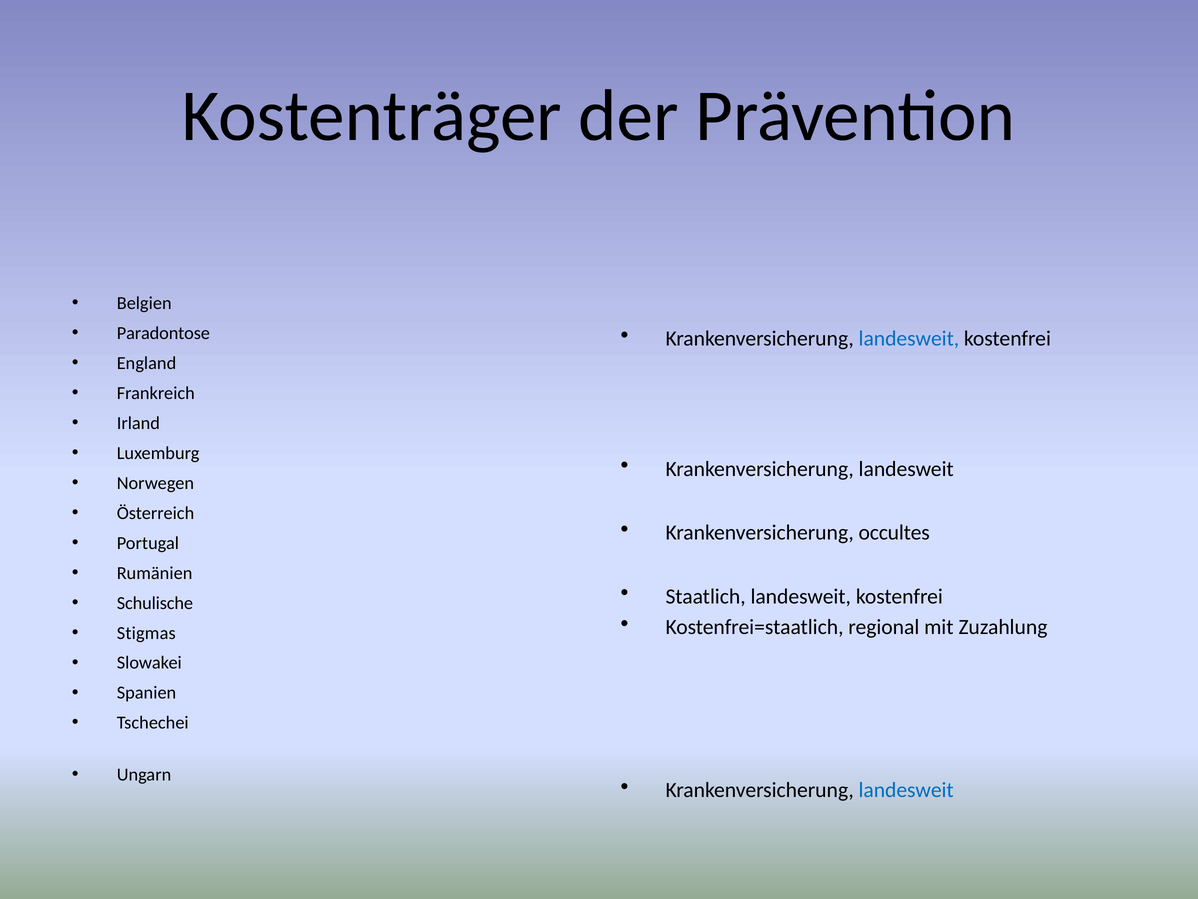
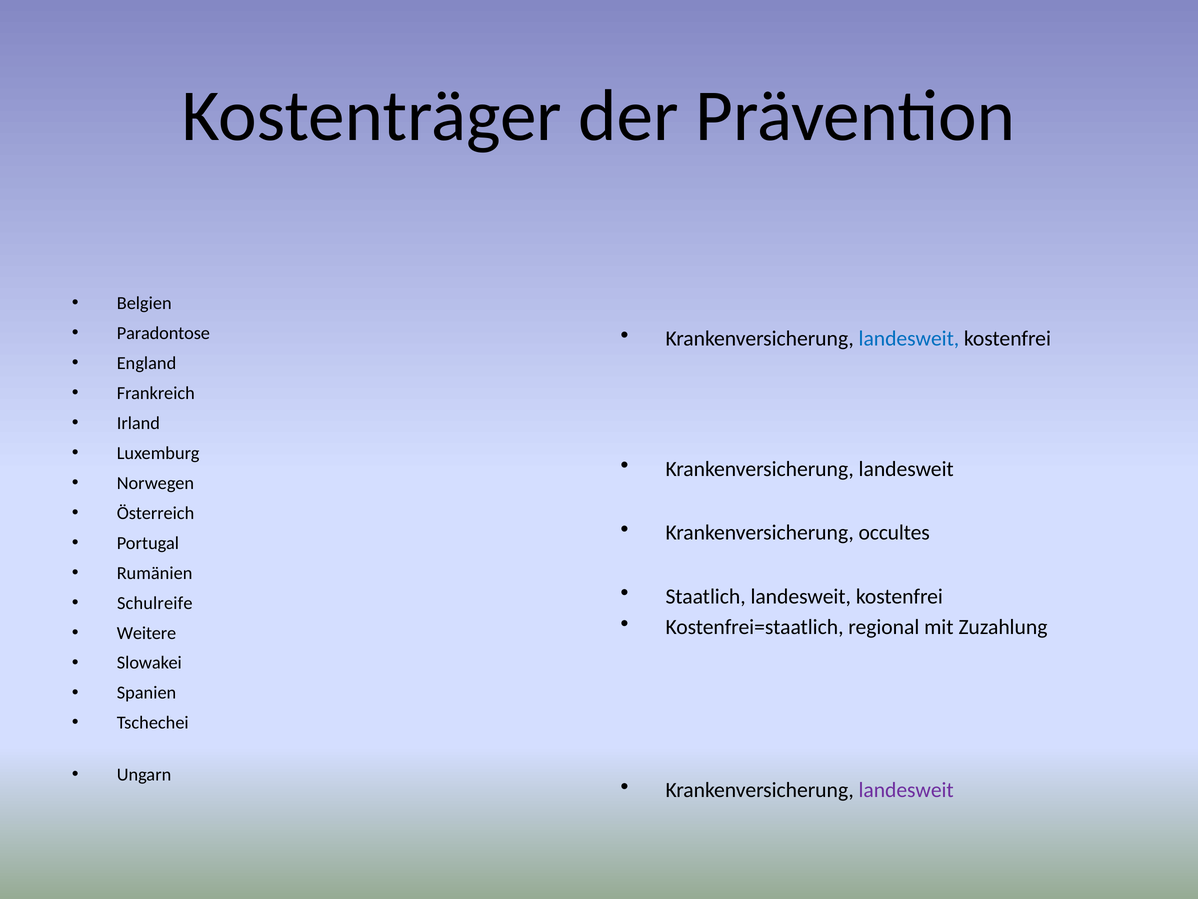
Schulische: Schulische -> Schulreife
Stigmas: Stigmas -> Weitere
landesweit at (906, 790) colour: blue -> purple
